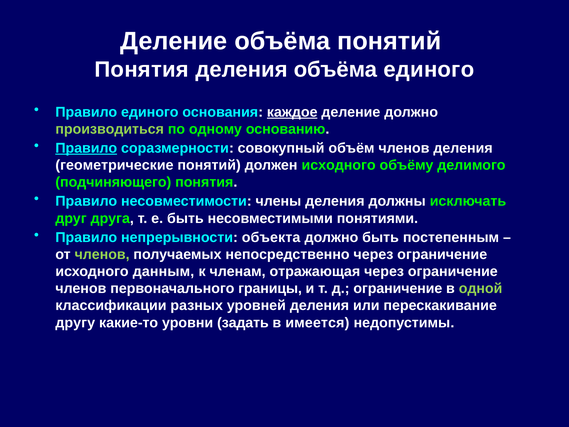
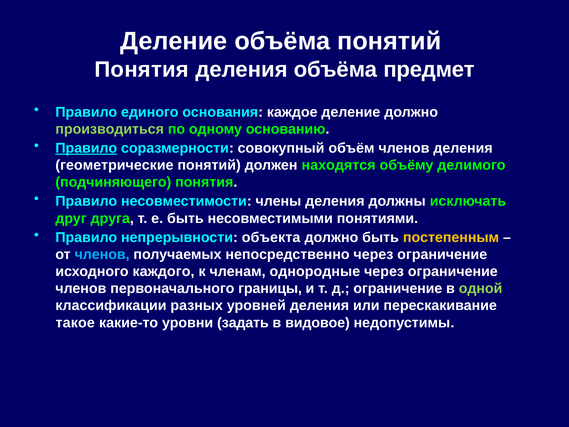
объёма единого: единого -> предмет
каждое underline: present -> none
должен исходного: исходного -> находятся
постепенным colour: white -> yellow
членов at (102, 254) colour: light green -> light blue
данным: данным -> каждого
отражающая: отражающая -> однородные
другу: другу -> такое
имеется: имеется -> видовое
